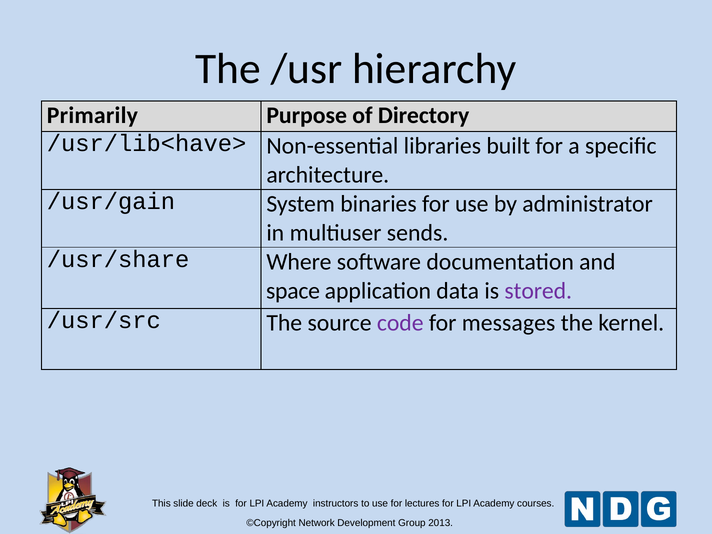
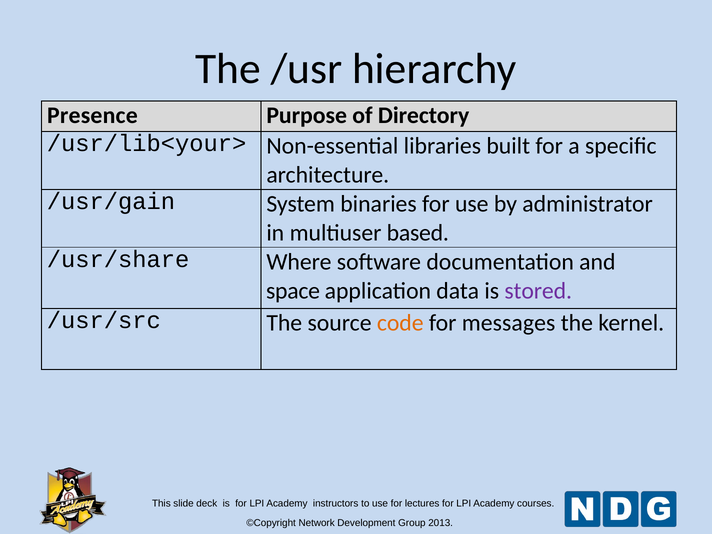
Primarily: Primarily -> Presence
/usr/lib<have>: /usr/lib<have> -> /usr/lib<your>
sends: sends -> based
code colour: purple -> orange
